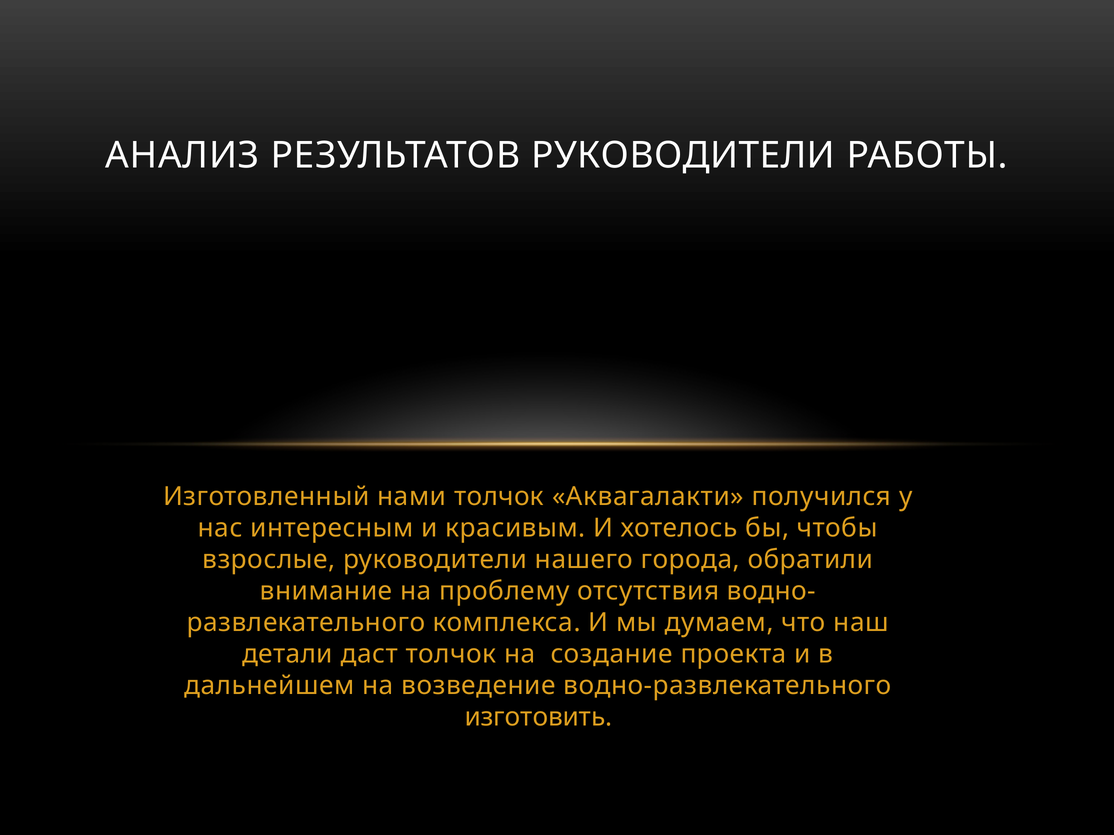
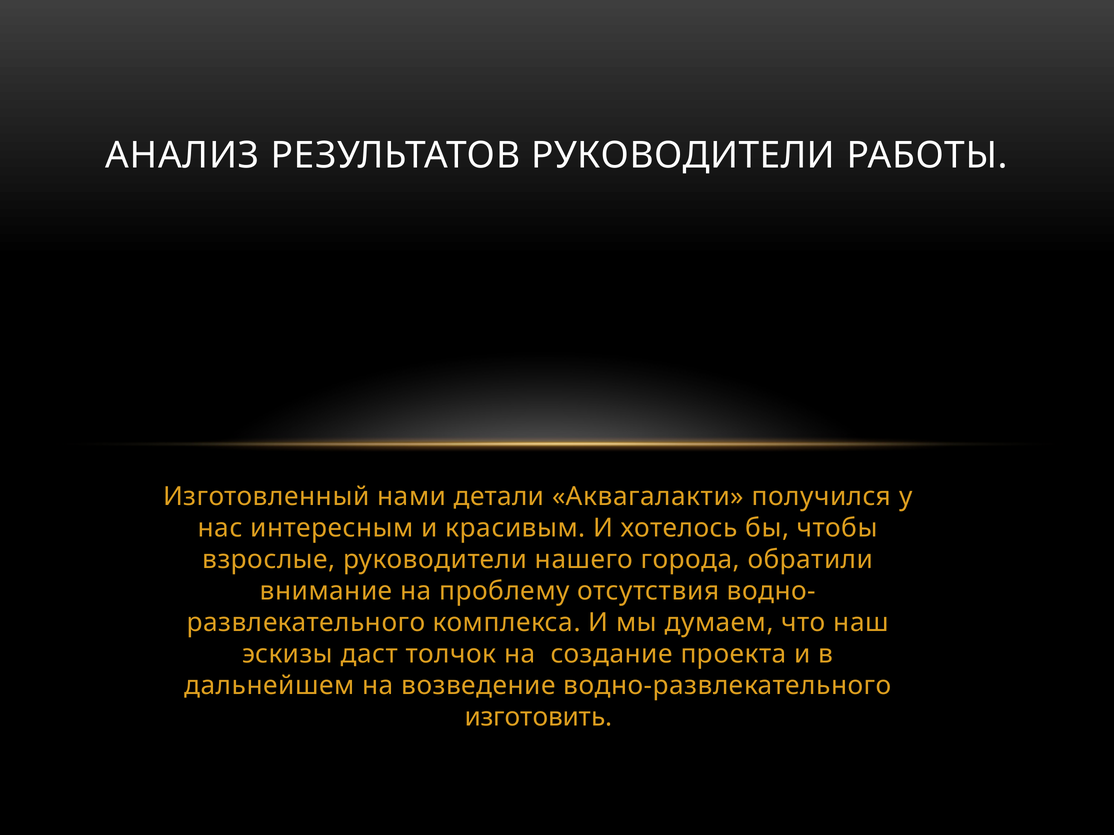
нами толчок: толчок -> детали
детали: детали -> эскизы
